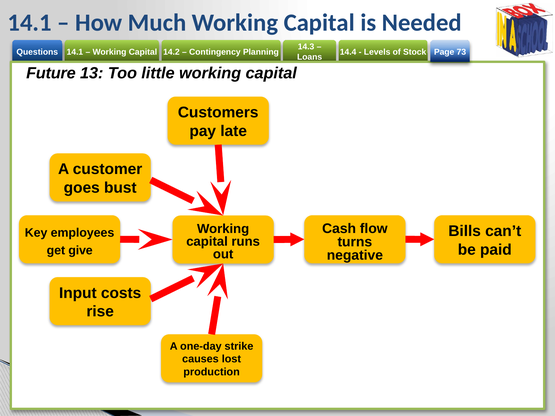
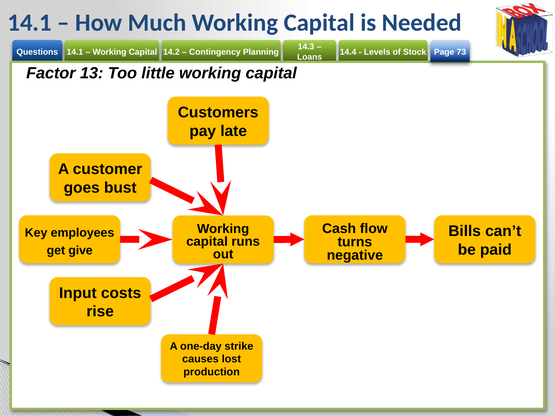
Future: Future -> Factor
